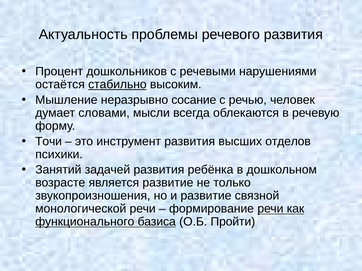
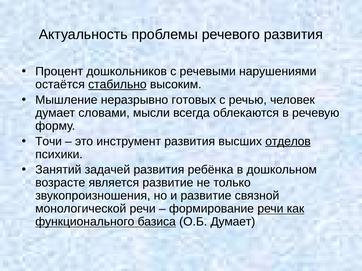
сосание: сосание -> готовых
отделов underline: none -> present
О.Б Пройти: Пройти -> Думает
